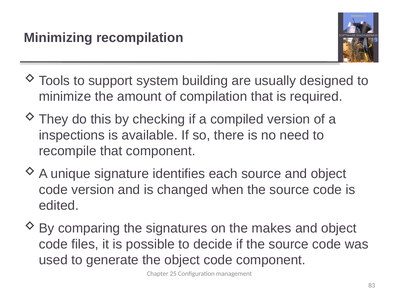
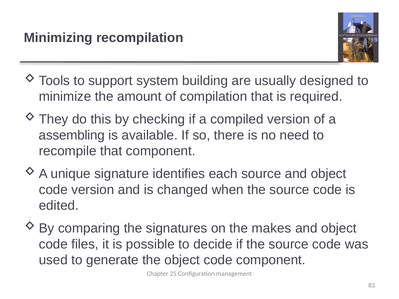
inspections: inspections -> assembling
